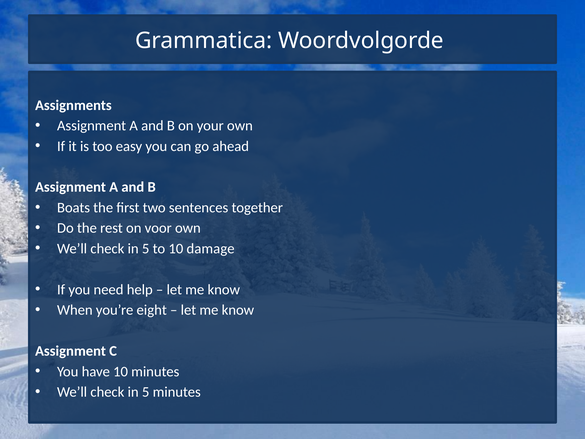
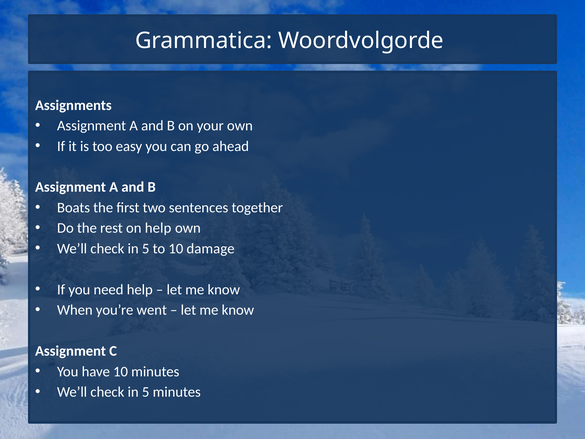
on voor: voor -> help
eight: eight -> went
